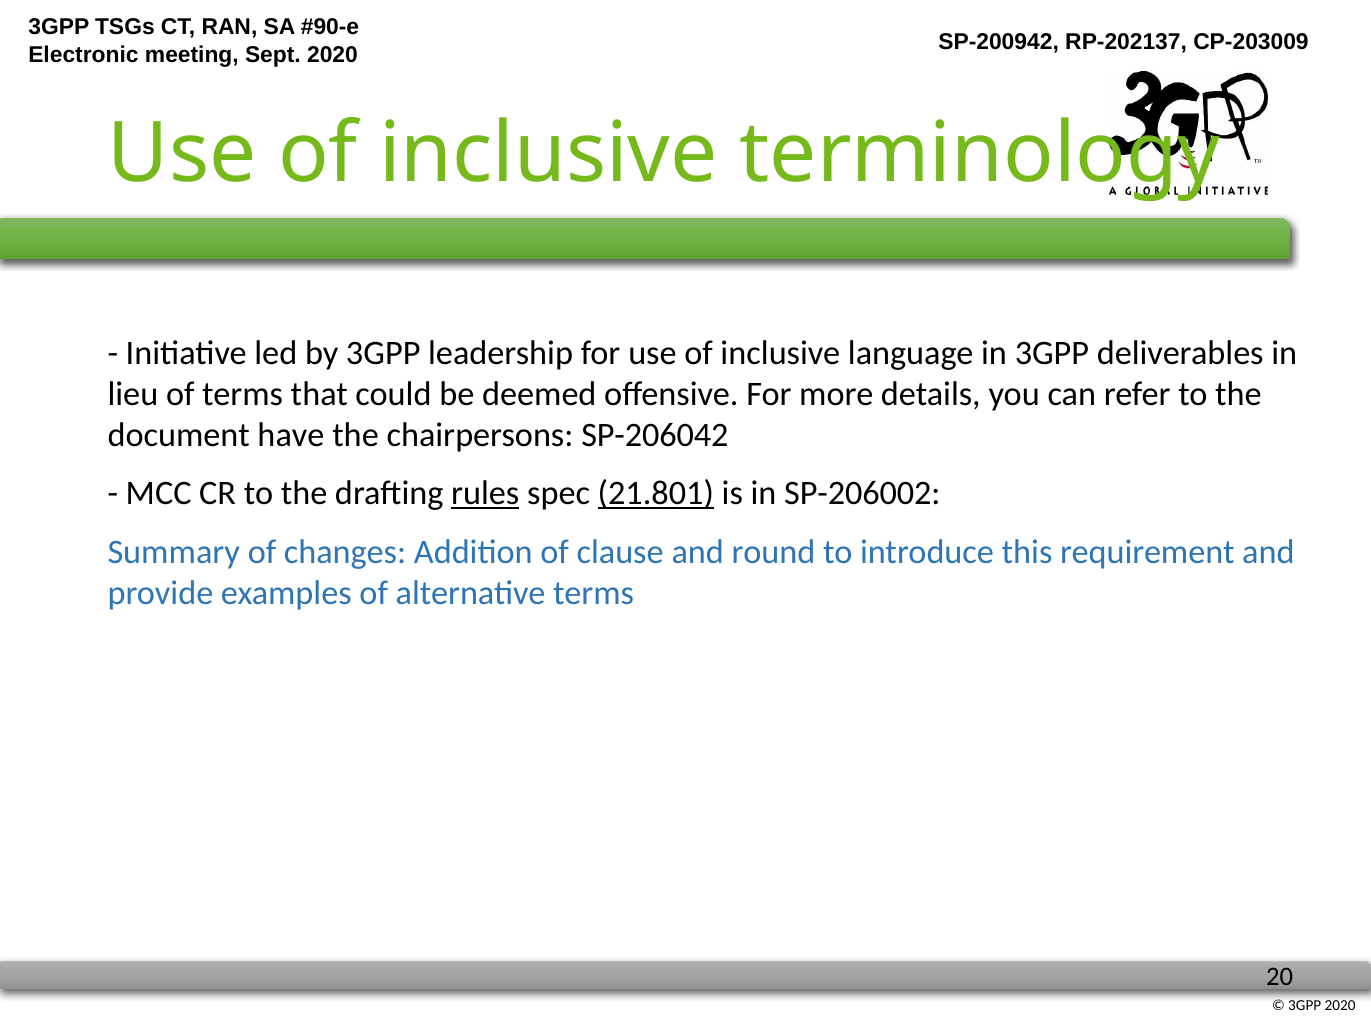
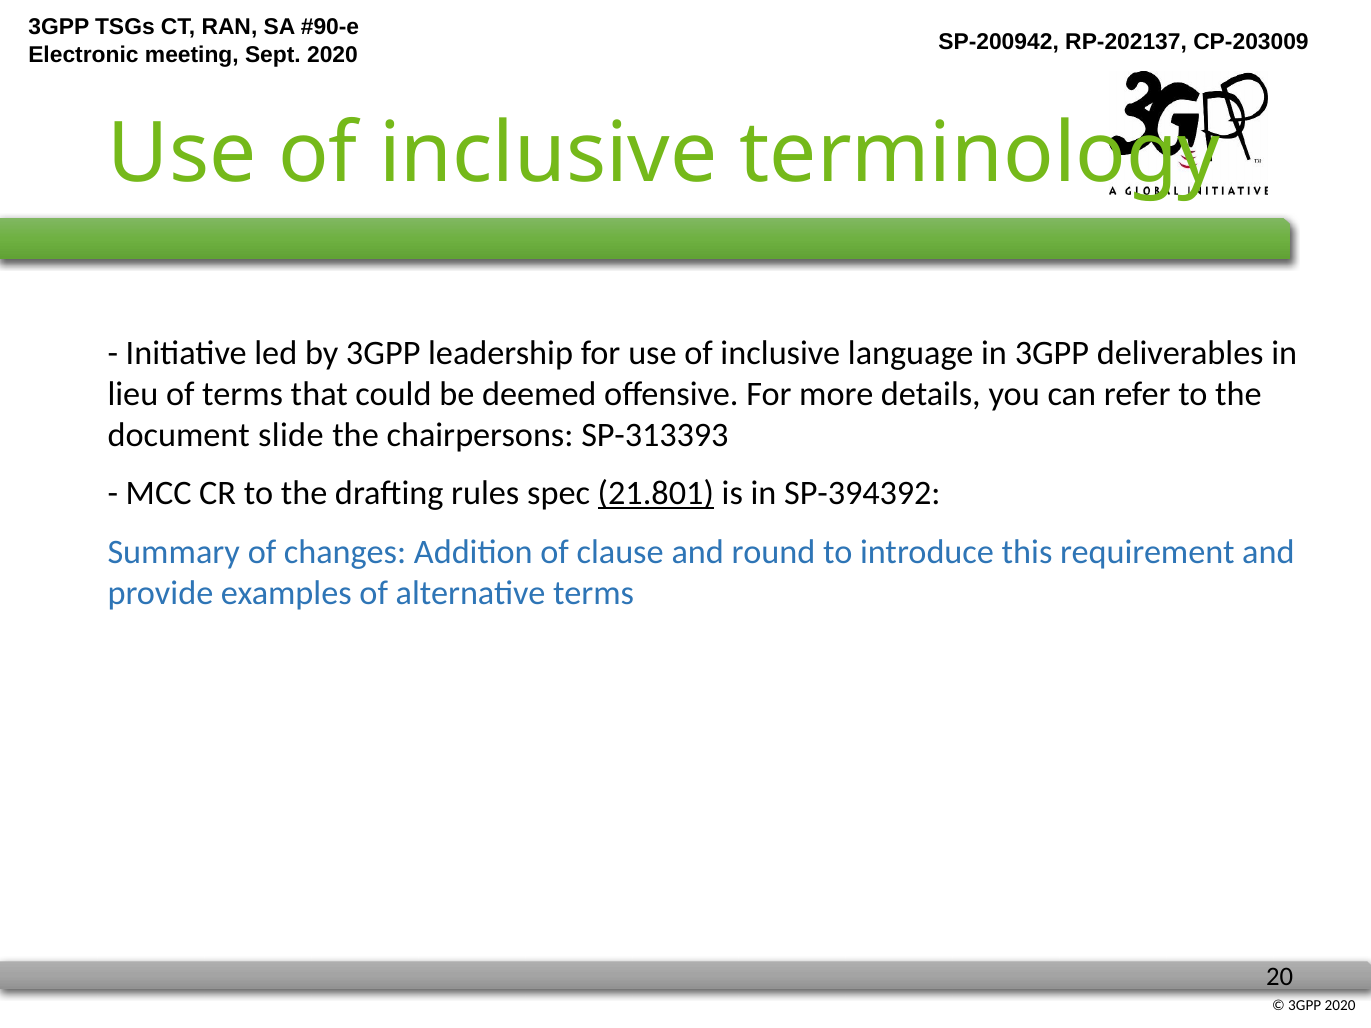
have: have -> slide
SP-206042: SP-206042 -> SP-313393
rules underline: present -> none
SP-206002: SP-206002 -> SP-394392
